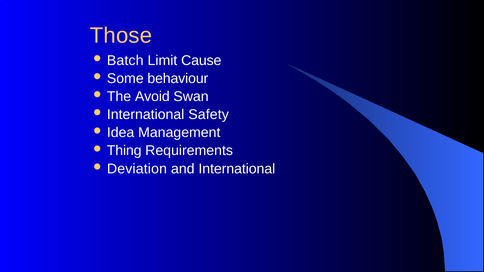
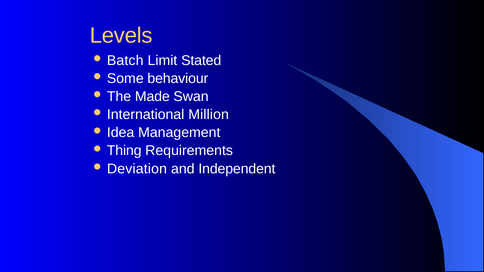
Those: Those -> Levels
Cause: Cause -> Stated
Avoid: Avoid -> Made
Safety: Safety -> Million
and International: International -> Independent
